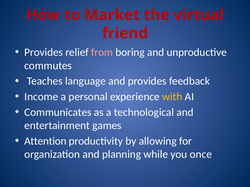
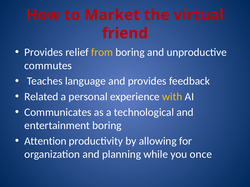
from colour: pink -> yellow
Income: Income -> Related
entertainment games: games -> boring
